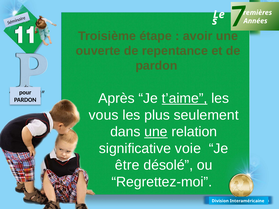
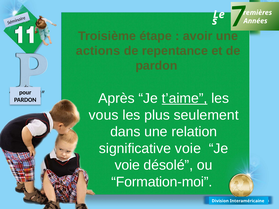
ouverte: ouverte -> actions
une at (156, 132) underline: present -> none
être at (127, 165): être -> voie
Regrettez-moi: Regrettez-moi -> Formation-moi
